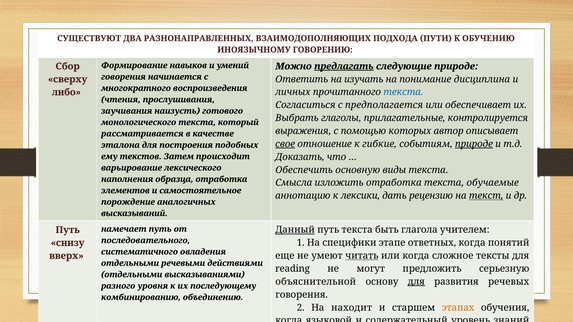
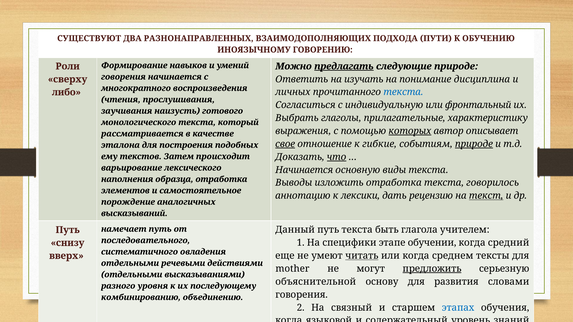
Сбор: Сбор -> Роли
предполагается: предполагается -> индивидуальную
обеспечивает: обеспечивает -> фронтальный
контролируется: контролируется -> характеристику
которых underline: none -> present
что underline: none -> present
Обеспечить at (304, 170): Обеспечить -> Начинается
Смысла: Смысла -> Выводы
обучаемые: обучаемые -> говорилось
Данный underline: present -> none
ответных: ответных -> обучении
понятий: понятий -> средний
сложное: сложное -> среднем
reading: reading -> mother
предложить underline: none -> present
для at (416, 282) underline: present -> none
речевых: речевых -> словами
находит: находит -> связный
этапах colour: orange -> blue
